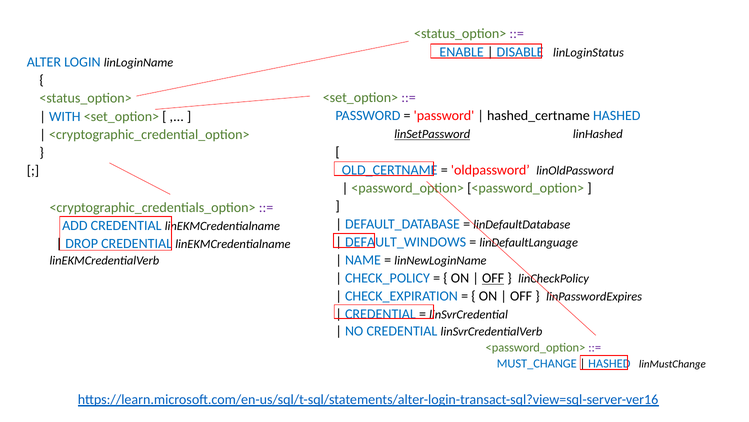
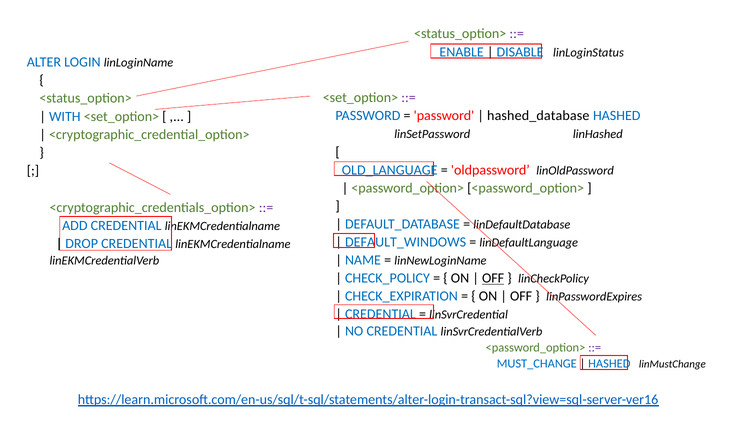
hashed_certname: hashed_certname -> hashed_database
linSetPassword underline: present -> none
OLD_CERTNAME: OLD_CERTNAME -> OLD_LANGUAGE
